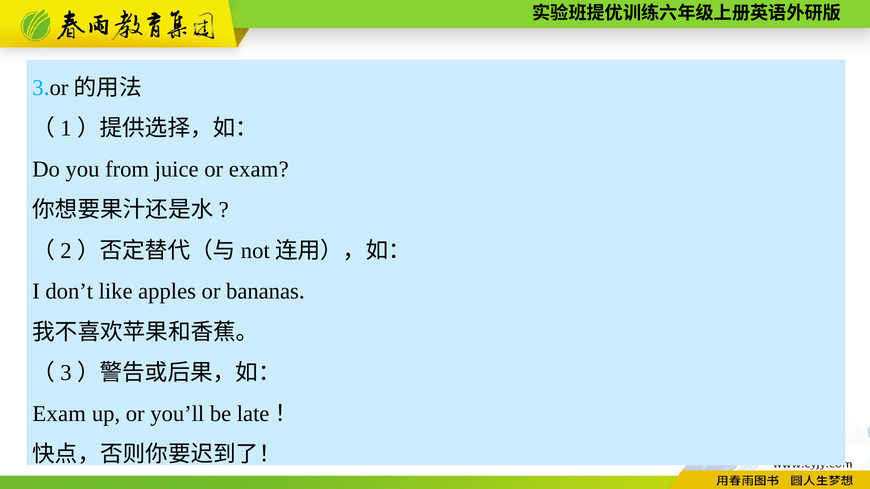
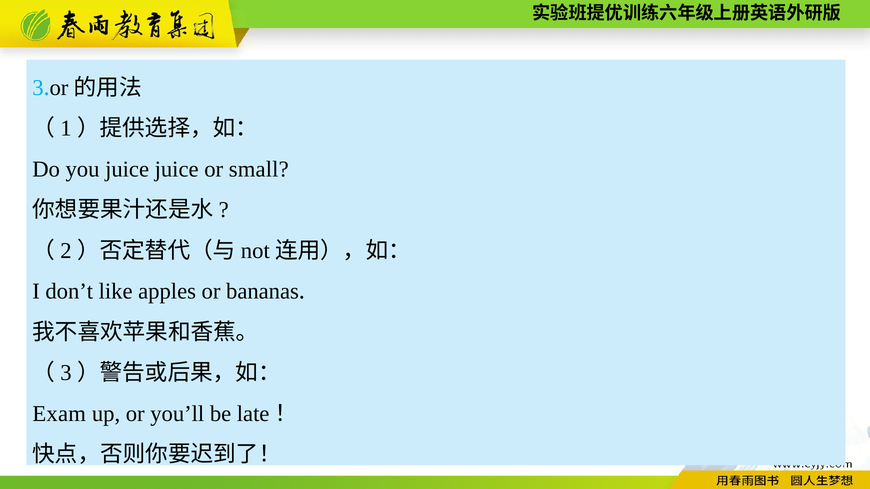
you from: from -> juice
or exam: exam -> small
